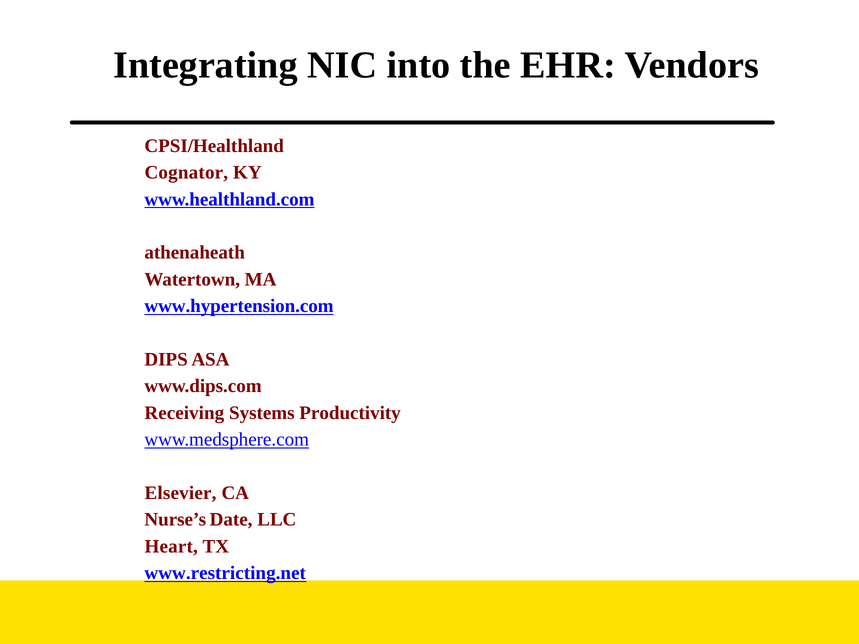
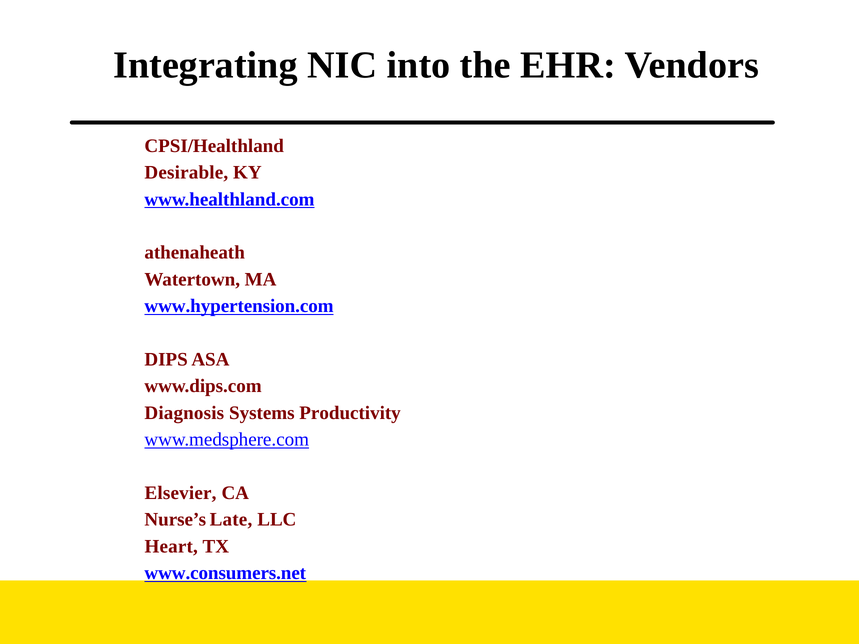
Cognator: Cognator -> Desirable
Receiving: Receiving -> Diagnosis
Date: Date -> Late
www.restricting.net: www.restricting.net -> www.consumers.net
